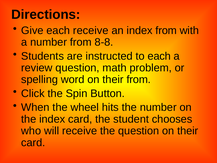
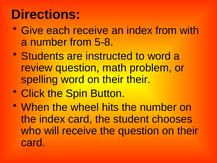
8-8: 8-8 -> 5-8
to each: each -> word
their from: from -> their
